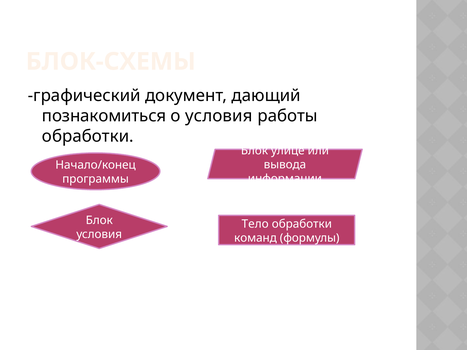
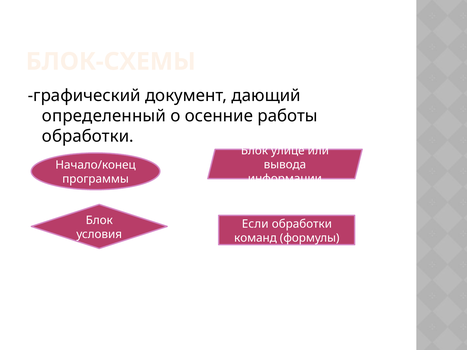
познакомиться: познакомиться -> определенный
о условия: условия -> осенние
Тело: Тело -> Если
